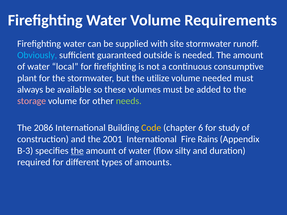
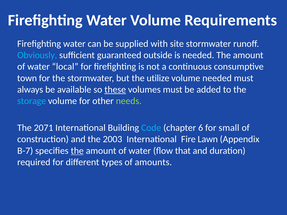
plant: plant -> town
these underline: none -> present
storage colour: pink -> light blue
2086: 2086 -> 2071
Code colour: yellow -> light blue
study: study -> small
2001: 2001 -> 2003
Rains: Rains -> Lawn
B-3: B-3 -> B-7
silty: silty -> that
